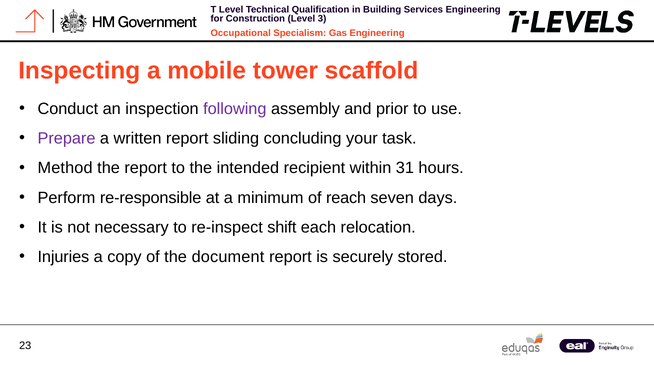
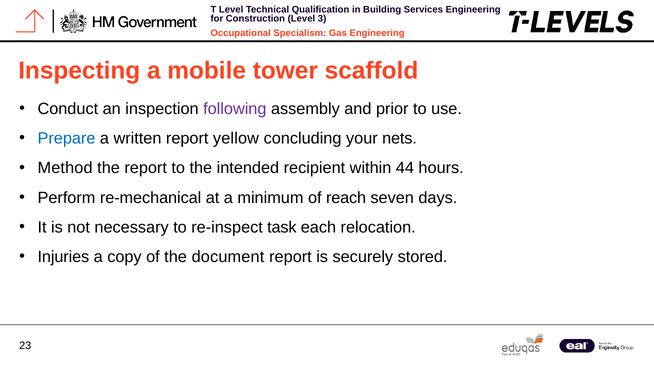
Prepare colour: purple -> blue
sliding: sliding -> yellow
task: task -> nets
31: 31 -> 44
re-responsible: re-responsible -> re-mechanical
shift: shift -> task
